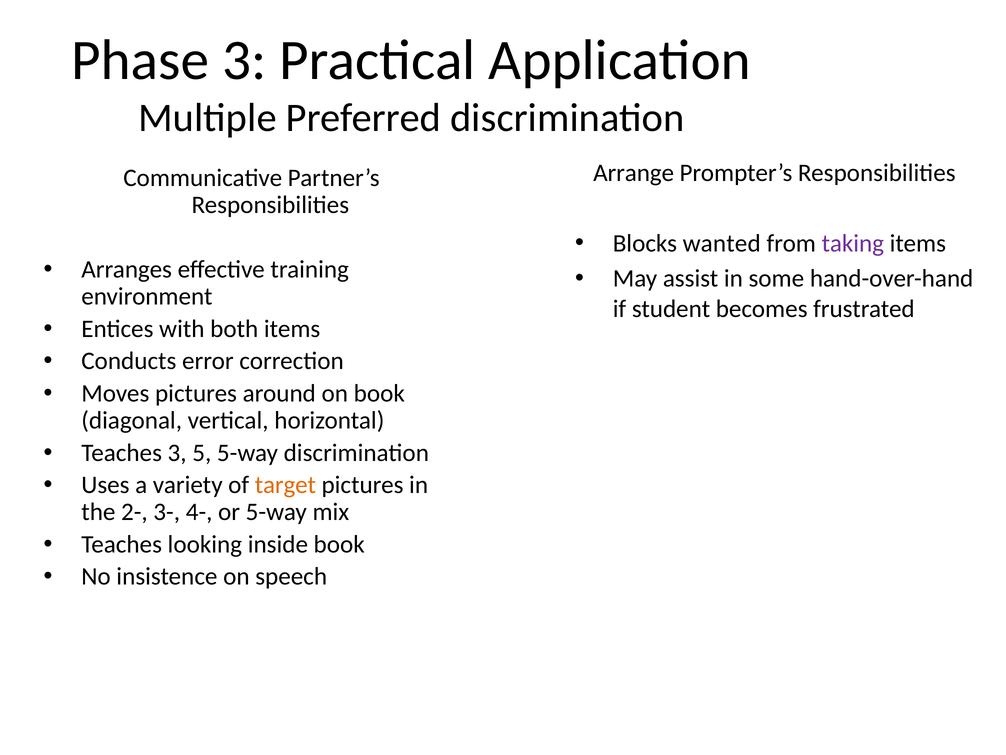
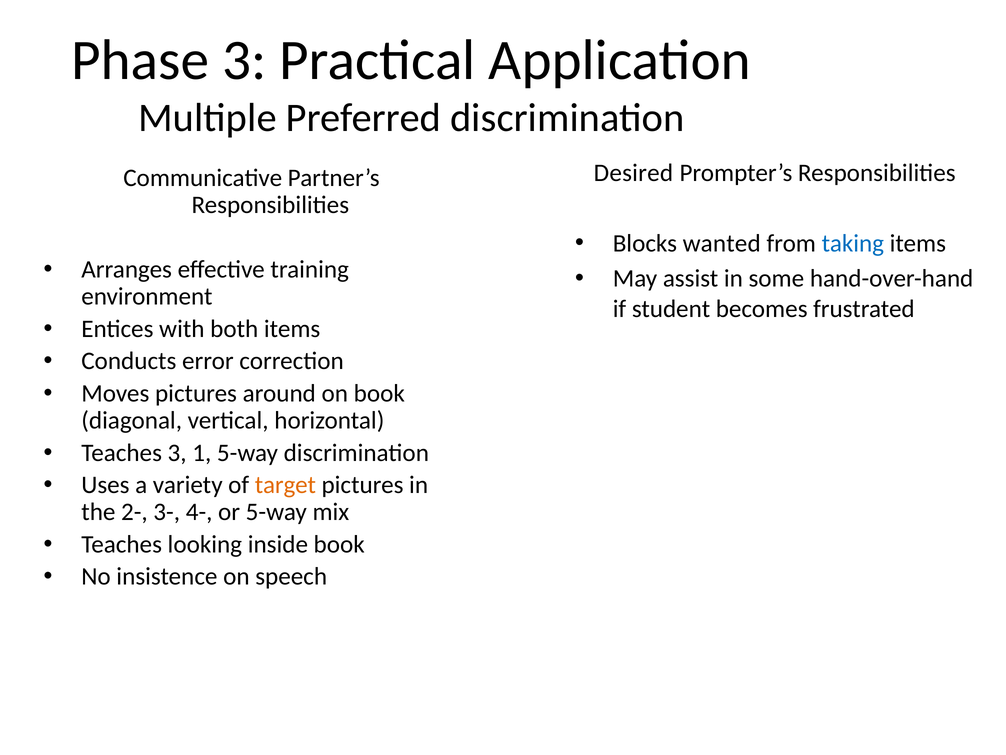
Arrange: Arrange -> Desired
taking colour: purple -> blue
5: 5 -> 1
